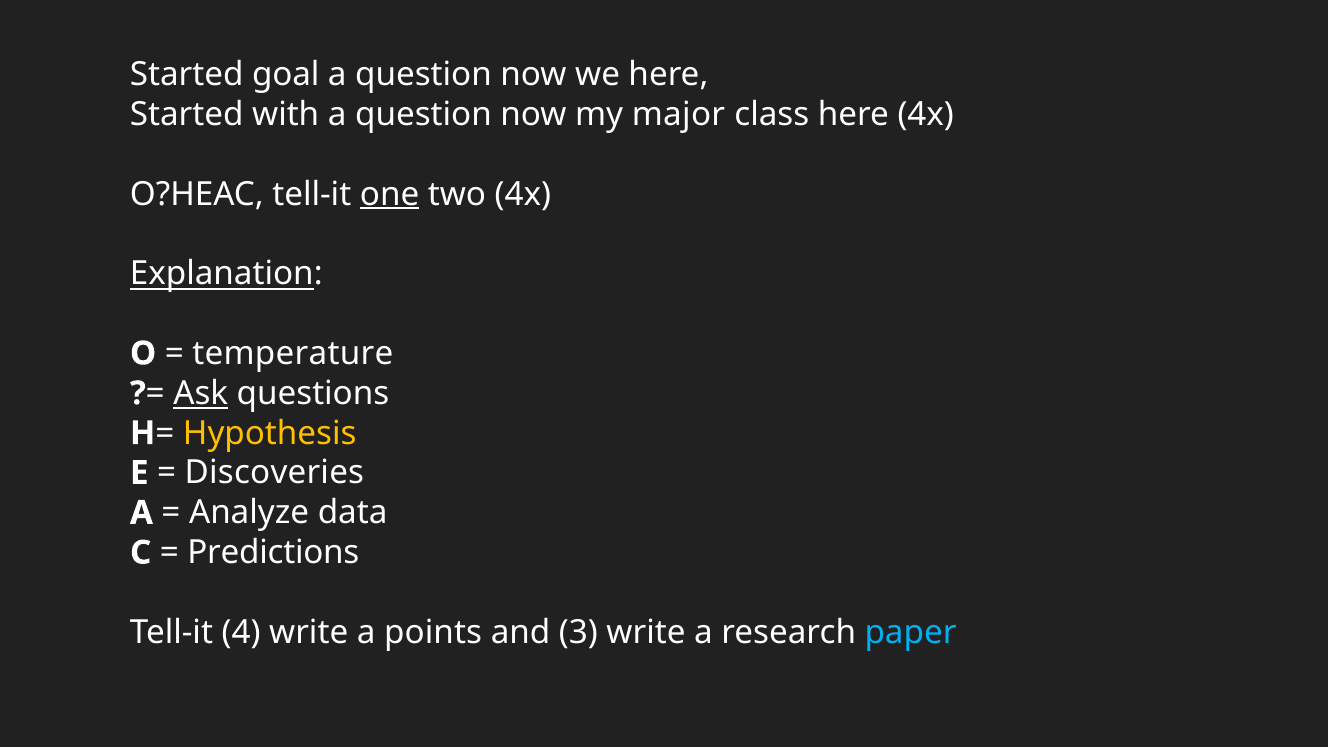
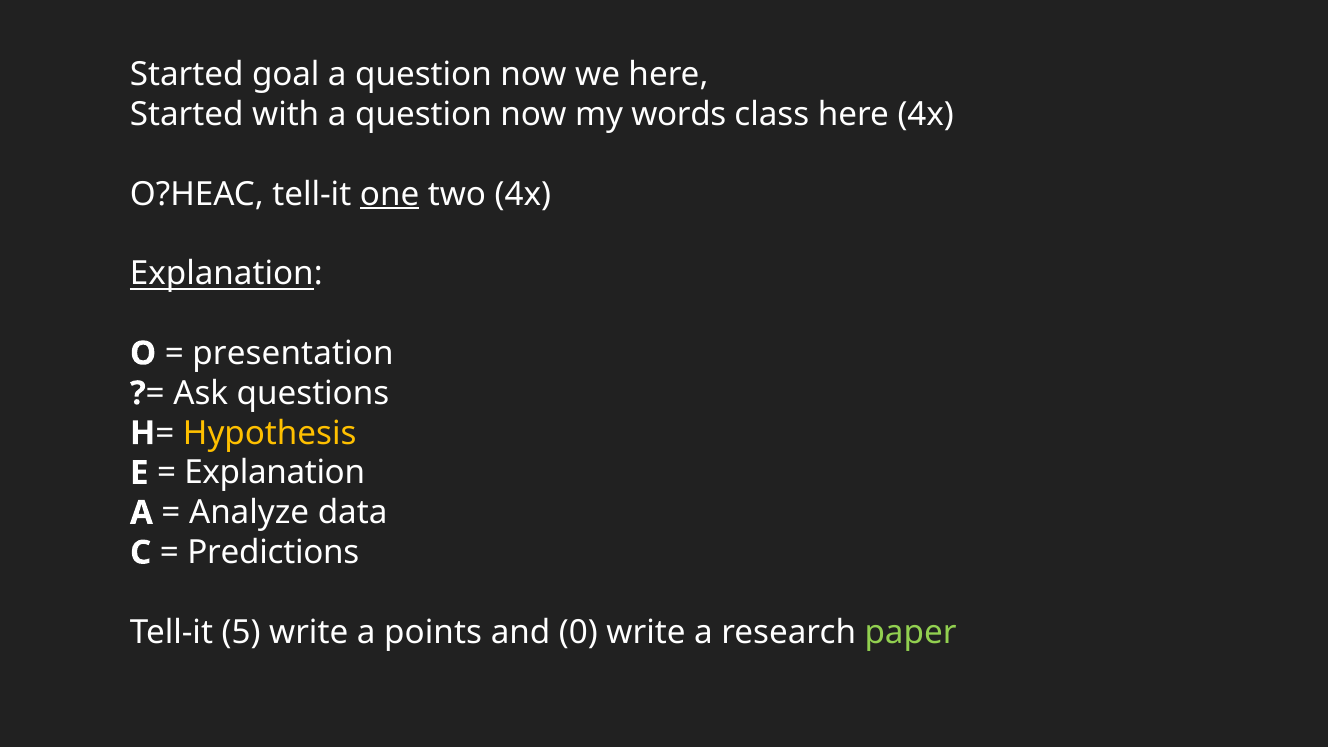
major: major -> words
temperature: temperature -> presentation
Ask underline: present -> none
Discoveries at (274, 473): Discoveries -> Explanation
4: 4 -> 5
3: 3 -> 0
paper colour: light blue -> light green
